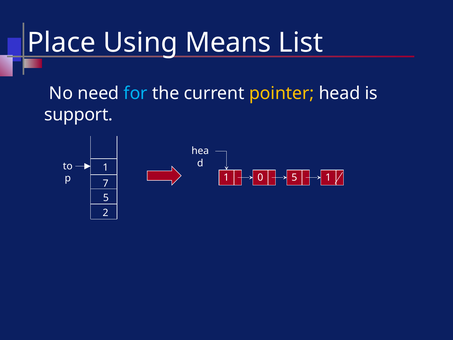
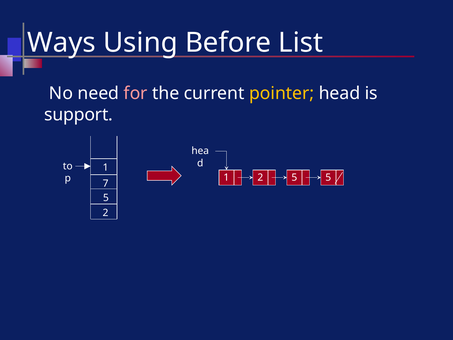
Place: Place -> Ways
Means: Means -> Before
for colour: light blue -> pink
1 0: 0 -> 2
5 1: 1 -> 5
